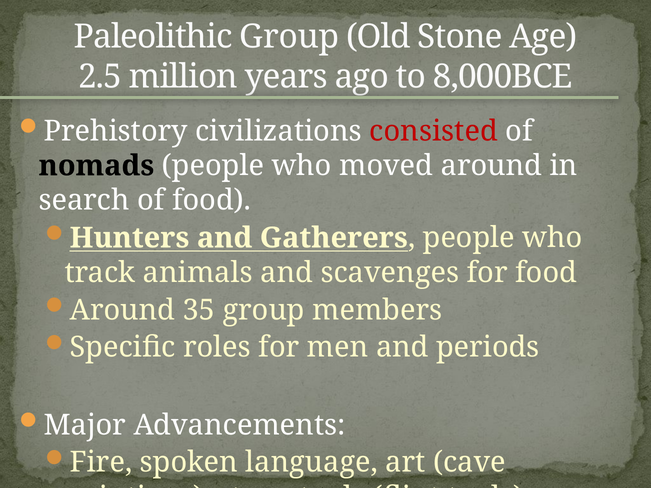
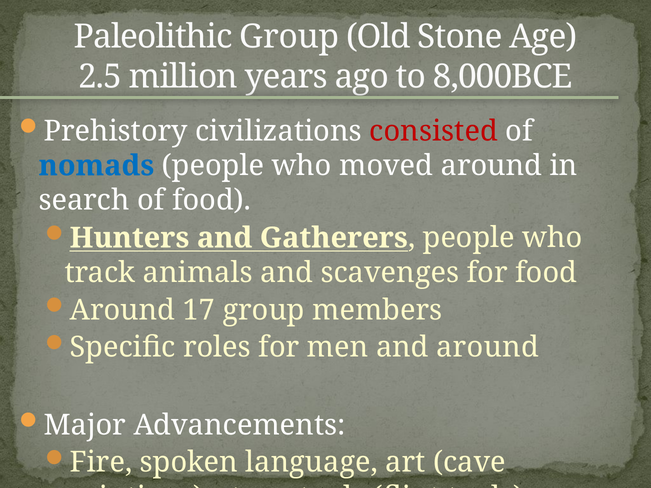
nomads colour: black -> blue
35: 35 -> 17
and periods: periods -> around
